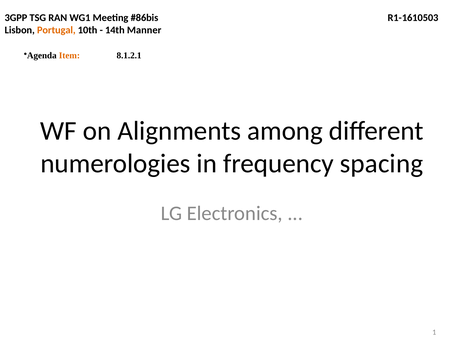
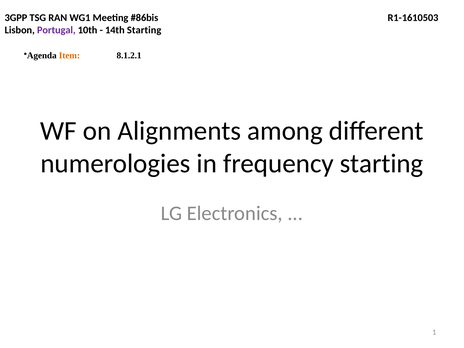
Portugal colour: orange -> purple
14th Manner: Manner -> Starting
frequency spacing: spacing -> starting
